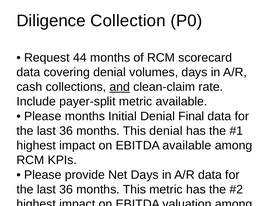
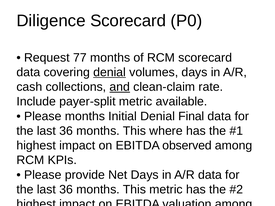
Diligence Collection: Collection -> Scorecard
44: 44 -> 77
denial at (110, 72) underline: none -> present
This denial: denial -> where
EBITDA available: available -> observed
